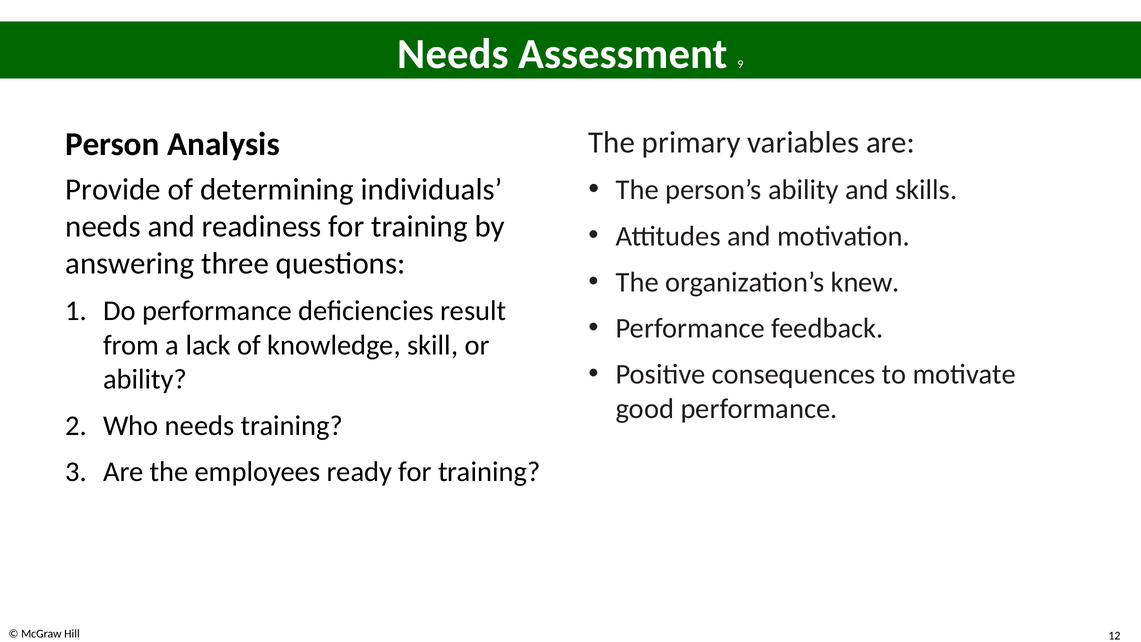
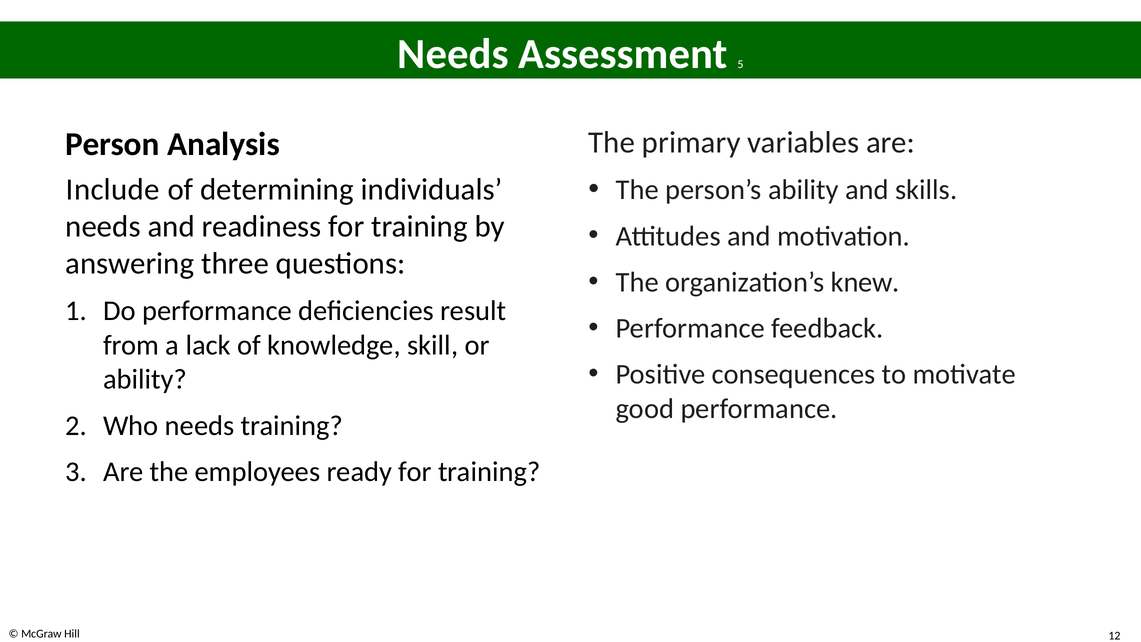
9: 9 -> 5
Provide: Provide -> Include
